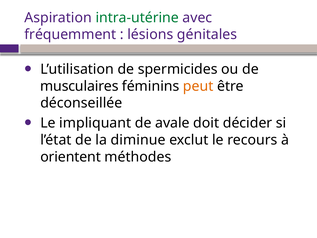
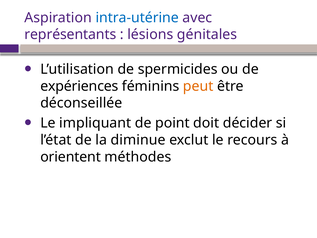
intra-utérine colour: green -> blue
fréquemment: fréquemment -> représentants
musculaires: musculaires -> expériences
avale: avale -> point
